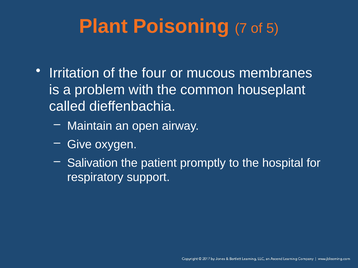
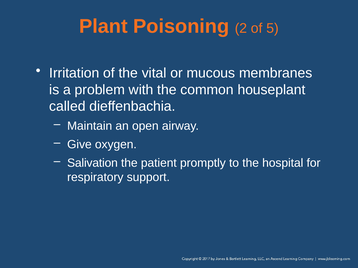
7: 7 -> 2
four: four -> vital
